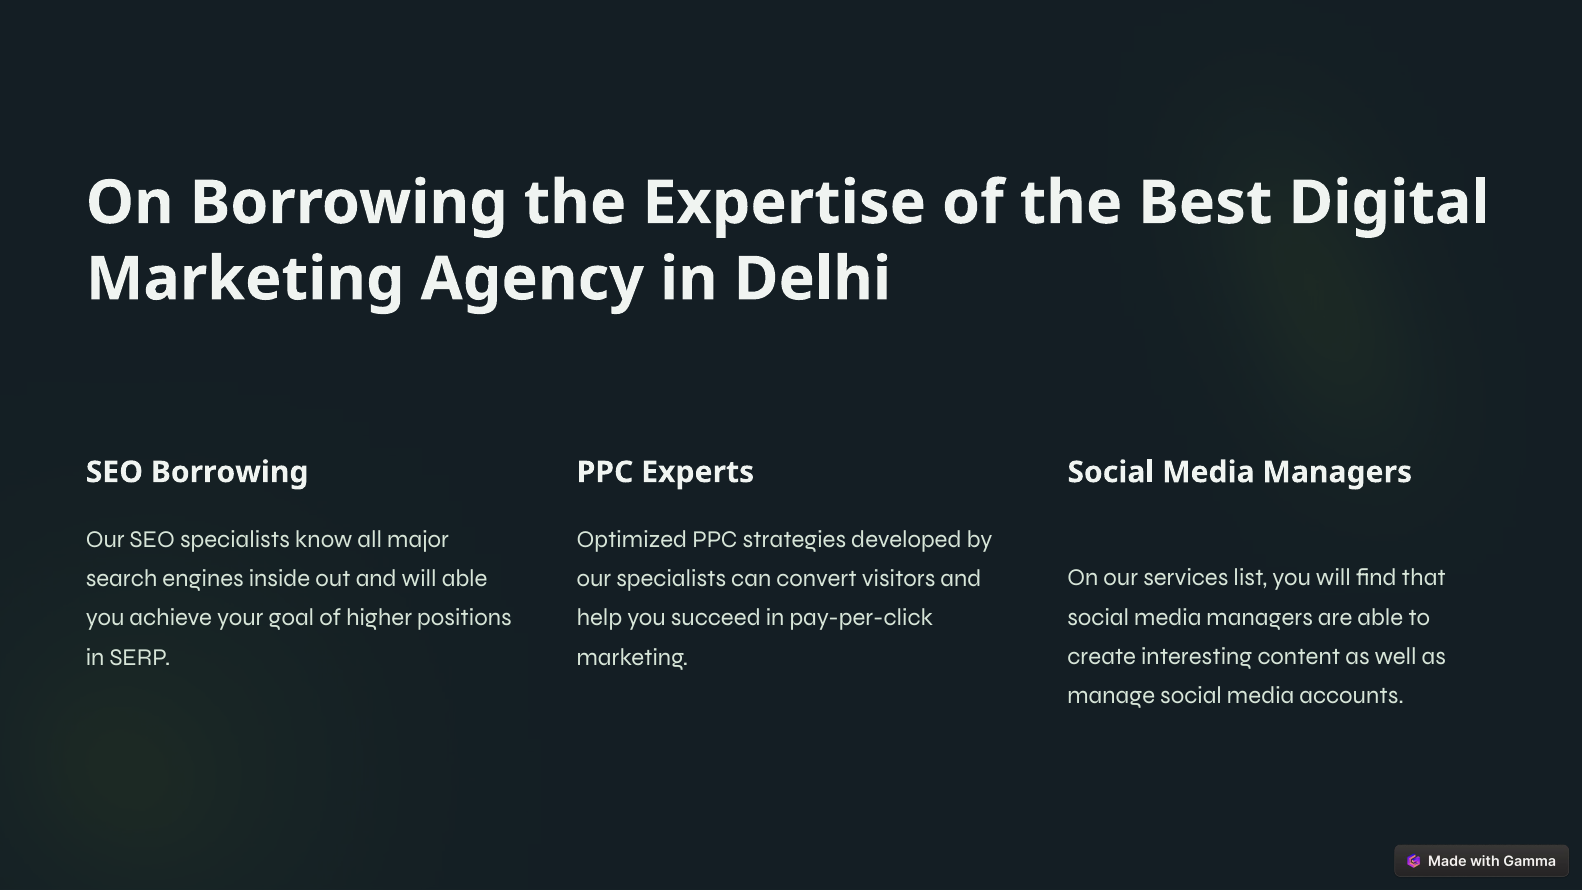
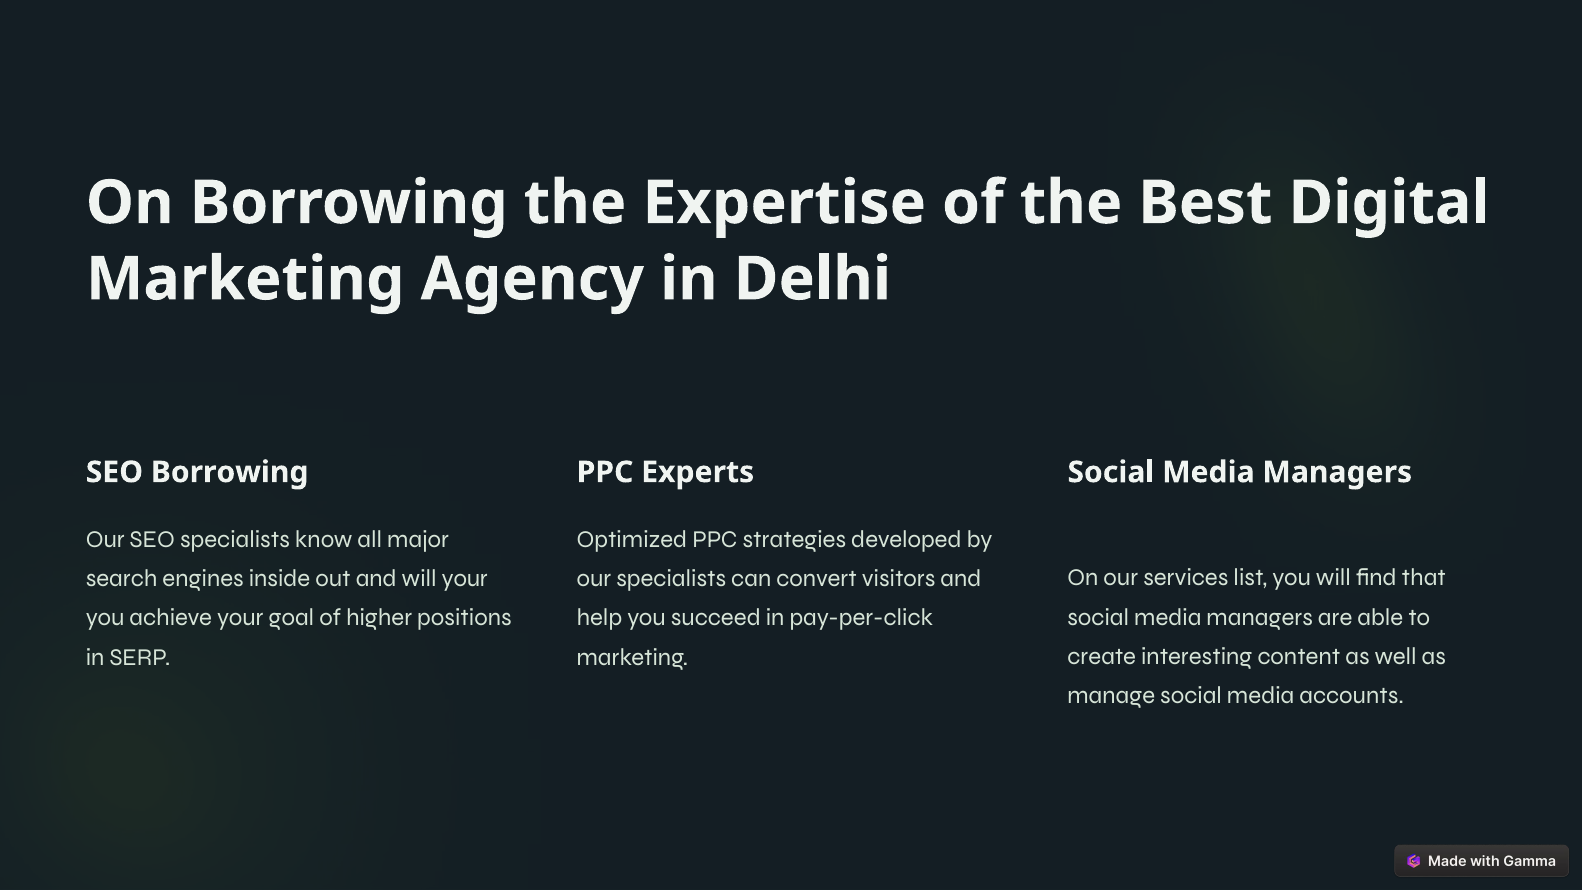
will able: able -> your
